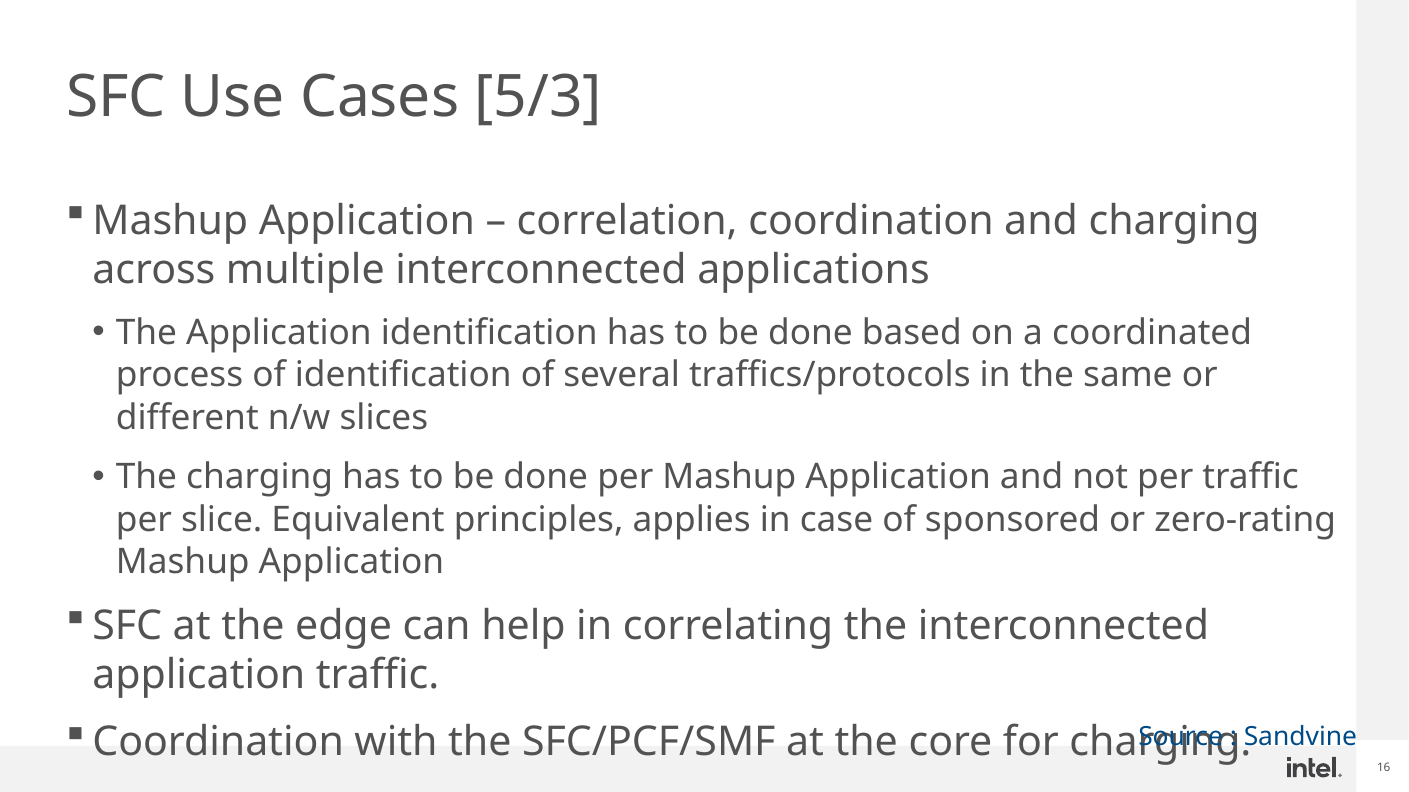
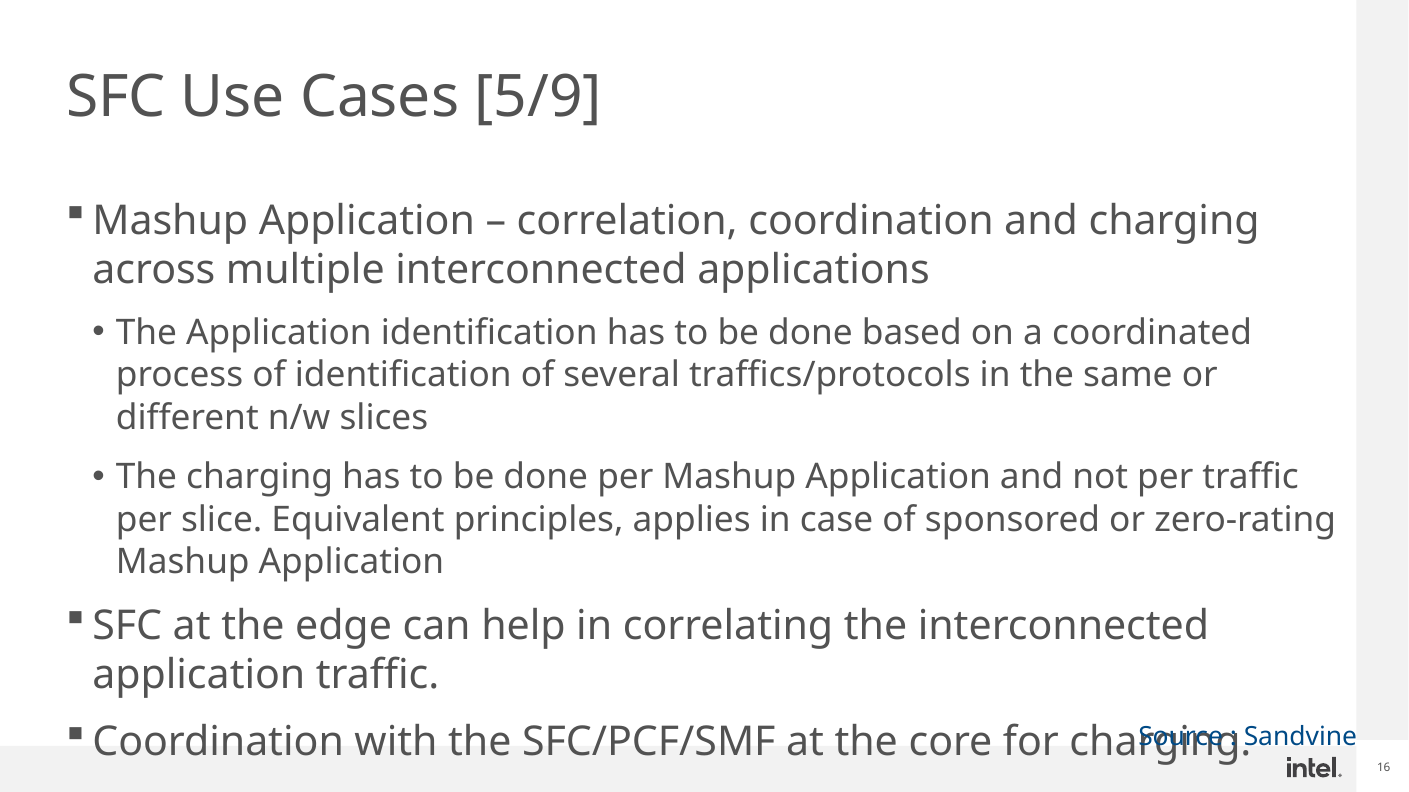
5/3: 5/3 -> 5/9
